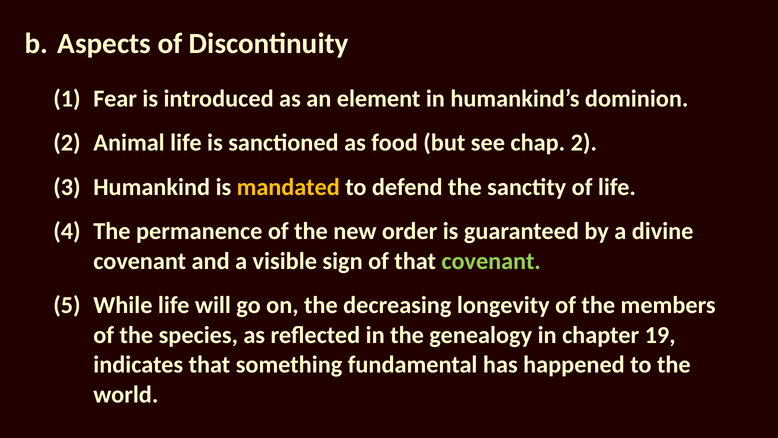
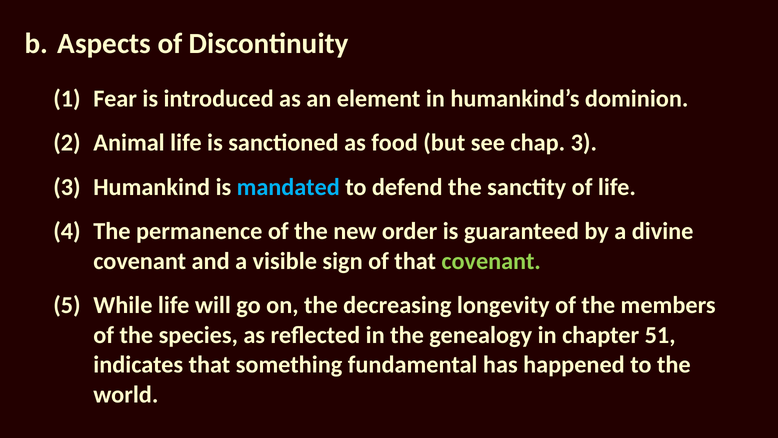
chap 2: 2 -> 3
mandated colour: yellow -> light blue
19: 19 -> 51
